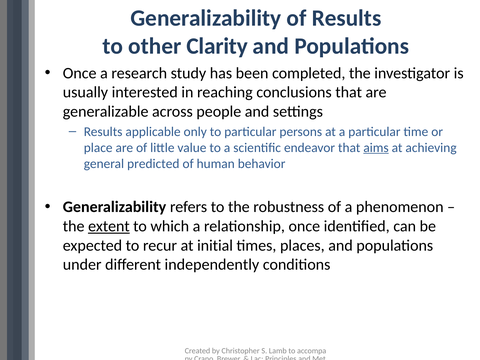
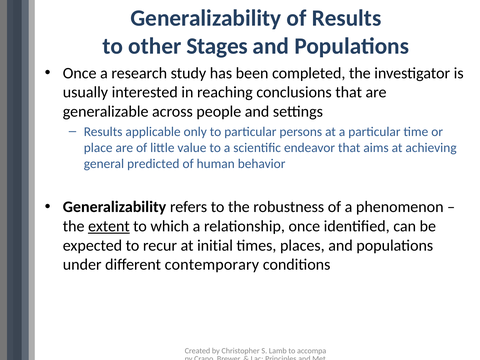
Clarity: Clarity -> Stages
aims underline: present -> none
independently: independently -> contemporary
